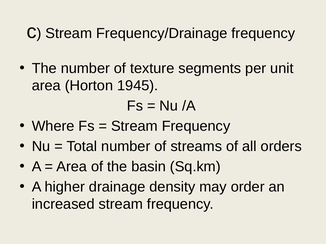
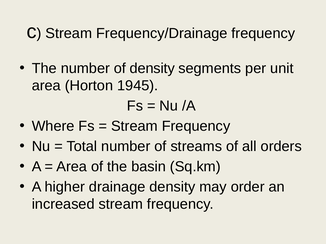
of texture: texture -> density
